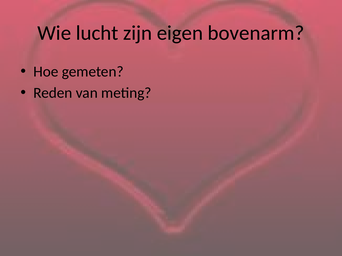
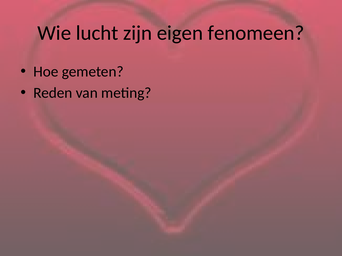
bovenarm: bovenarm -> fenomeen
